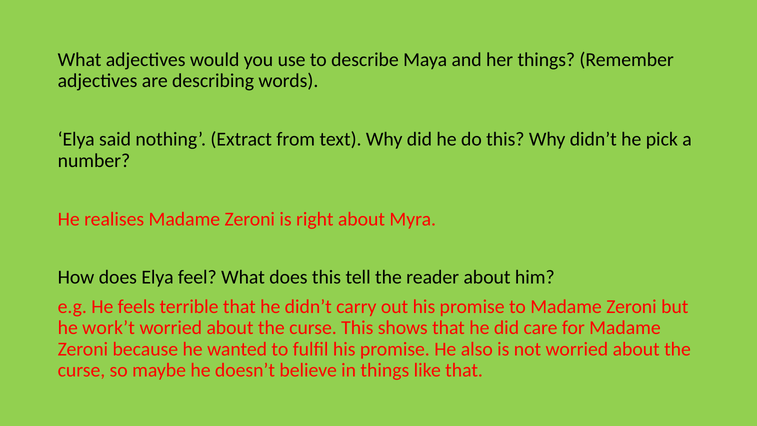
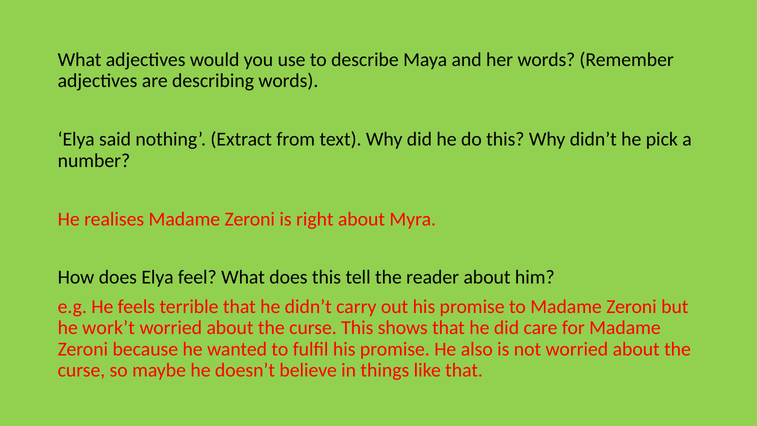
her things: things -> words
